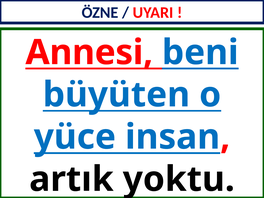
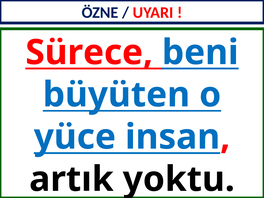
Annesi: Annesi -> Sürece
